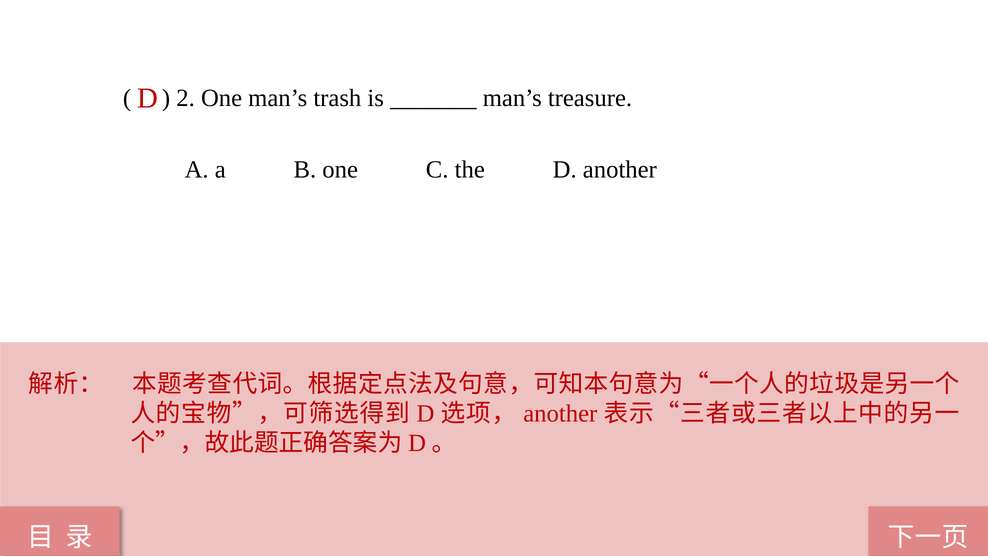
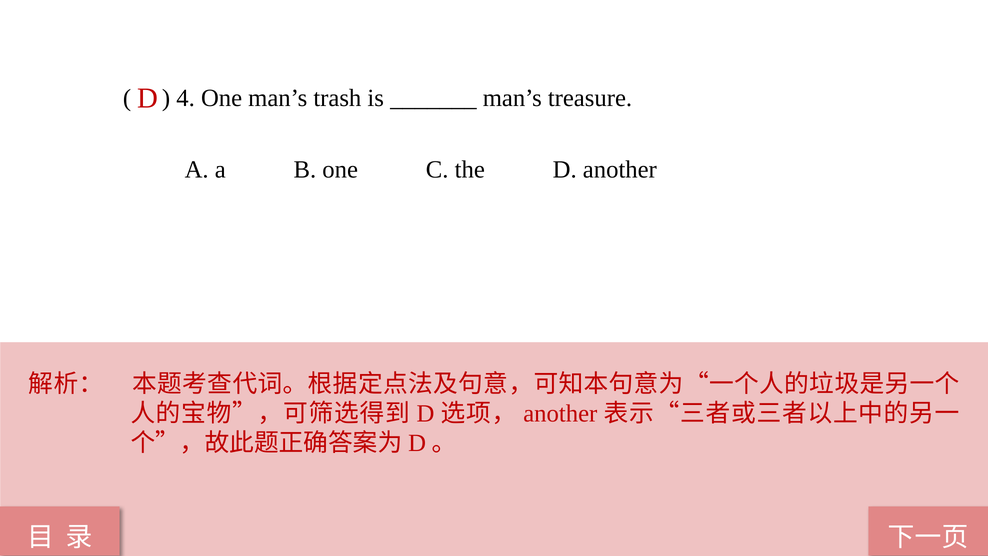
2: 2 -> 4
